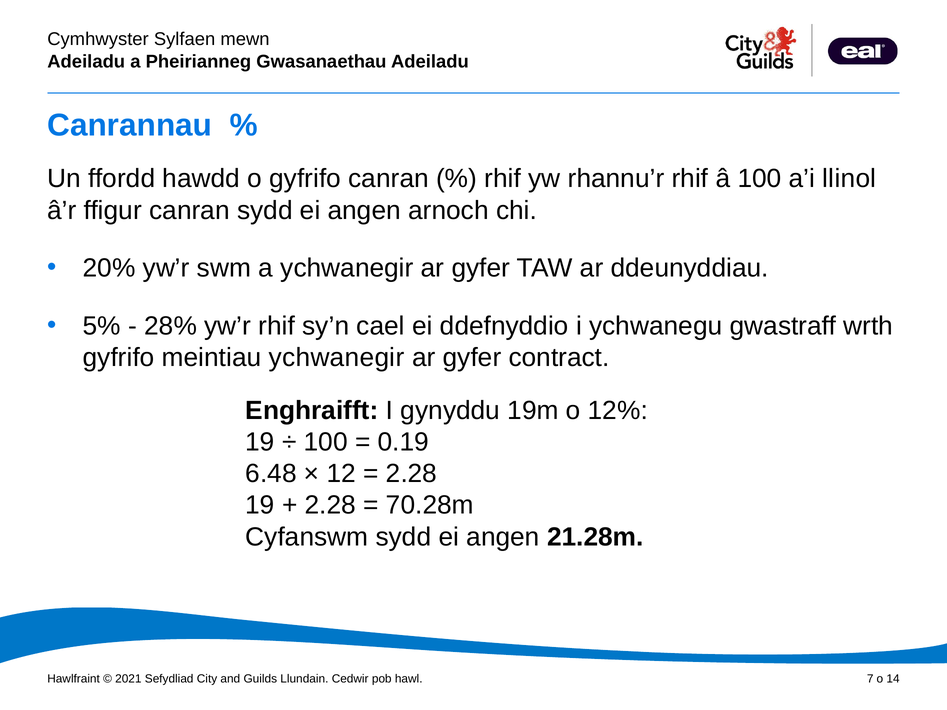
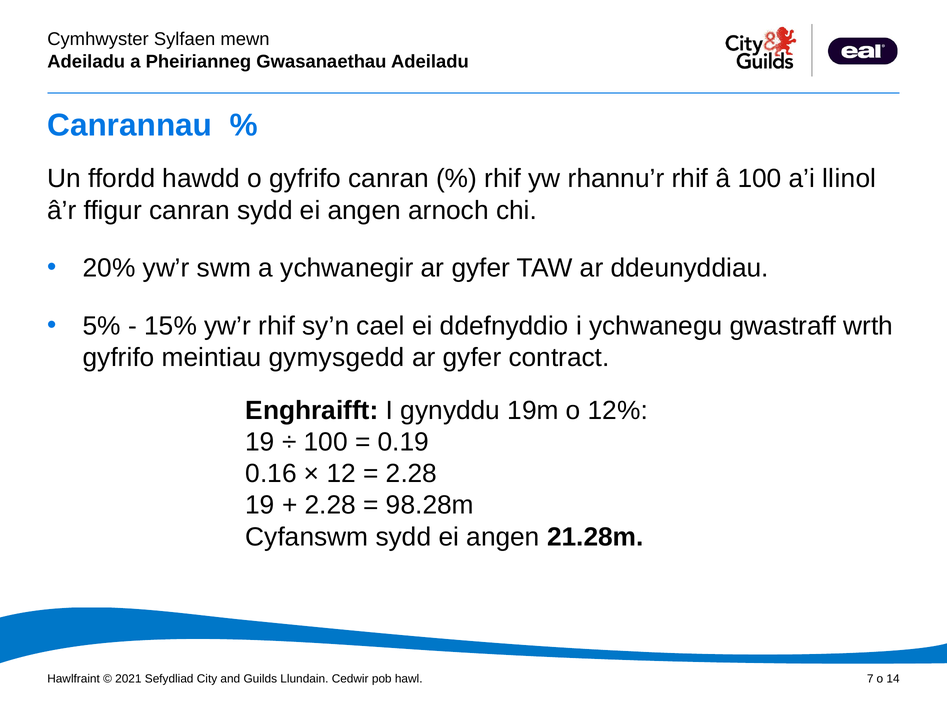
28%: 28% -> 15%
meintiau ychwanegir: ychwanegir -> gymysgedd
6.48: 6.48 -> 0.16
70.28m: 70.28m -> 98.28m
